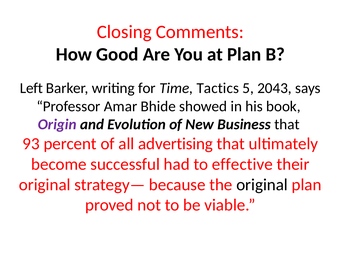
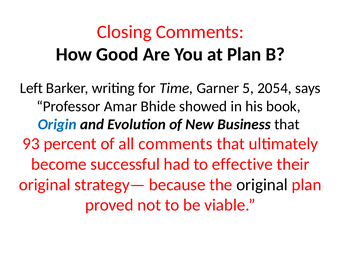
Tactics: Tactics -> Garner
2043: 2043 -> 2054
Origin colour: purple -> blue
all advertising: advertising -> comments
